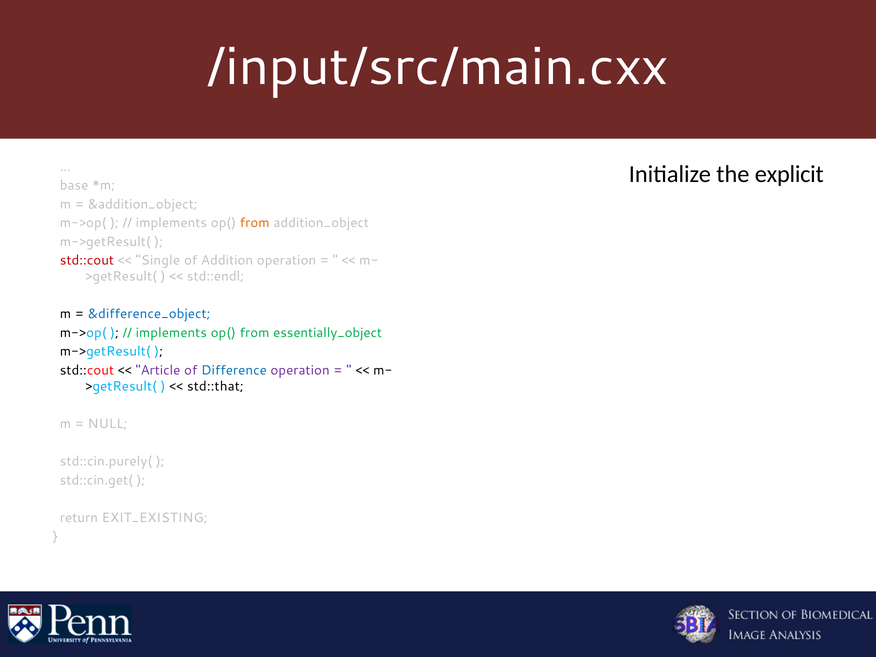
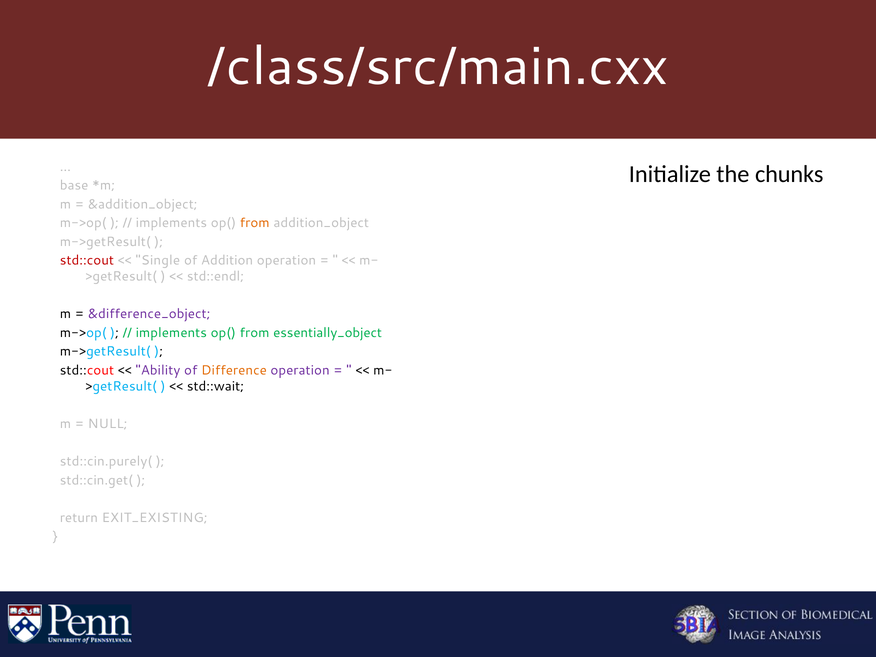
/input/src/main.cxx: /input/src/main.cxx -> /class/src/main.cxx
explicit: explicit -> chunks
&difference_object colour: blue -> purple
Article: Article -> Ability
Difference colour: blue -> orange
std::that: std::that -> std::wait
